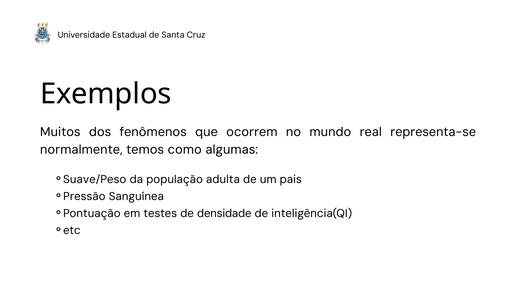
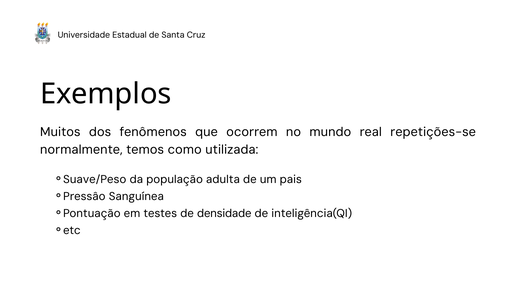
representa-se: representa-se -> repetições-se
algumas: algumas -> utilizada
